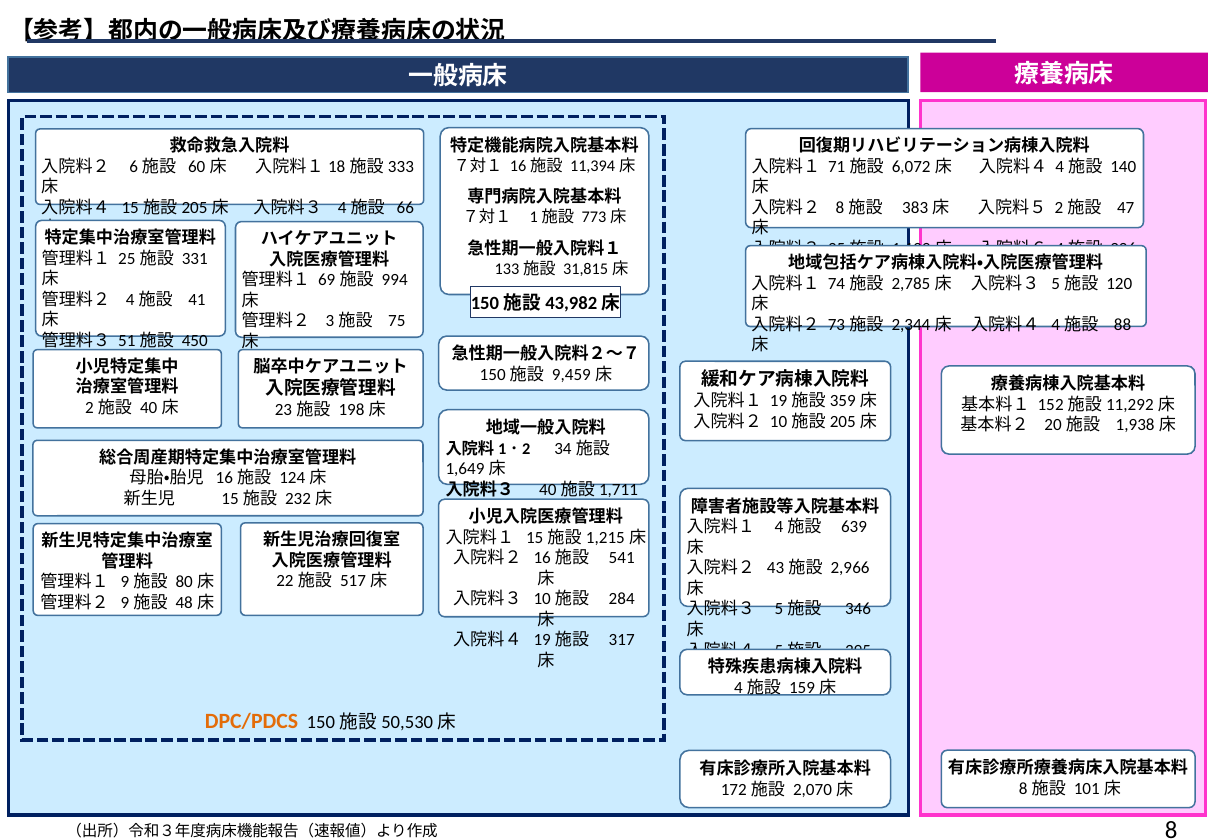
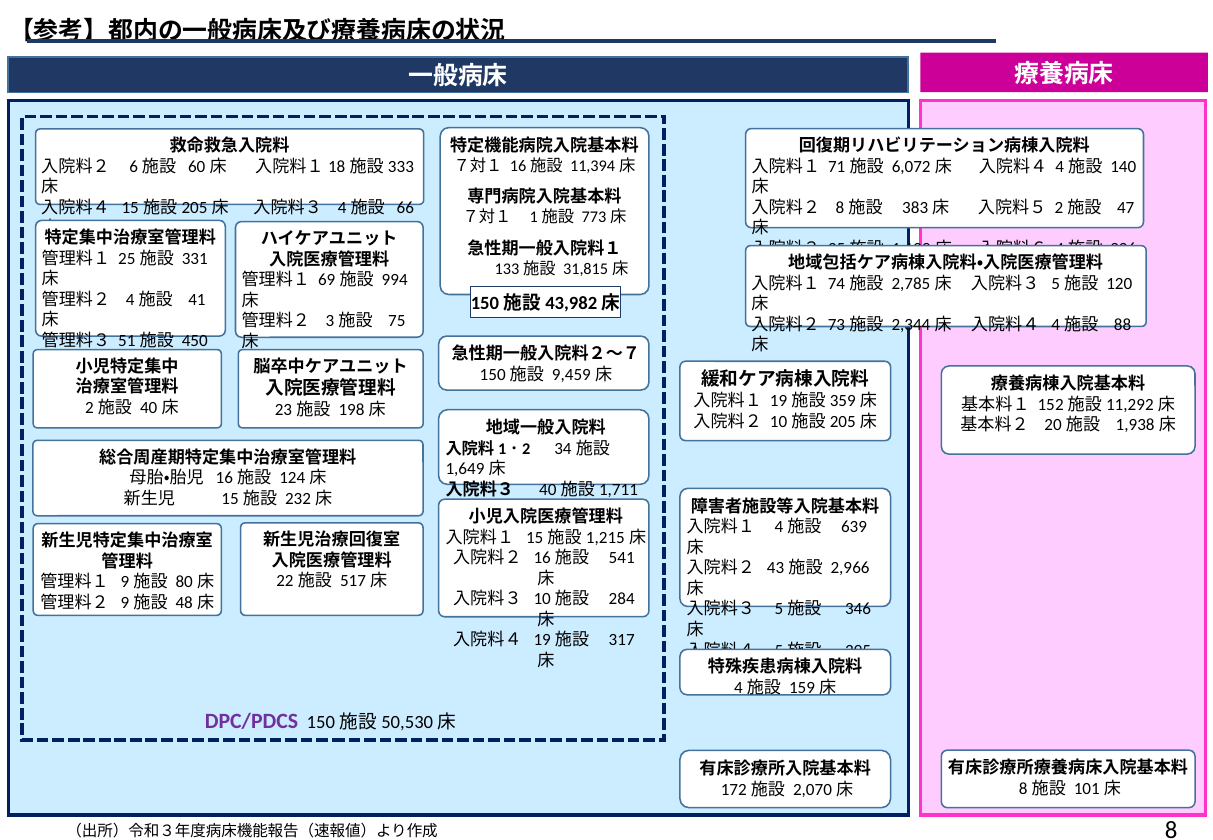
DPC/PDCS colour: orange -> purple
